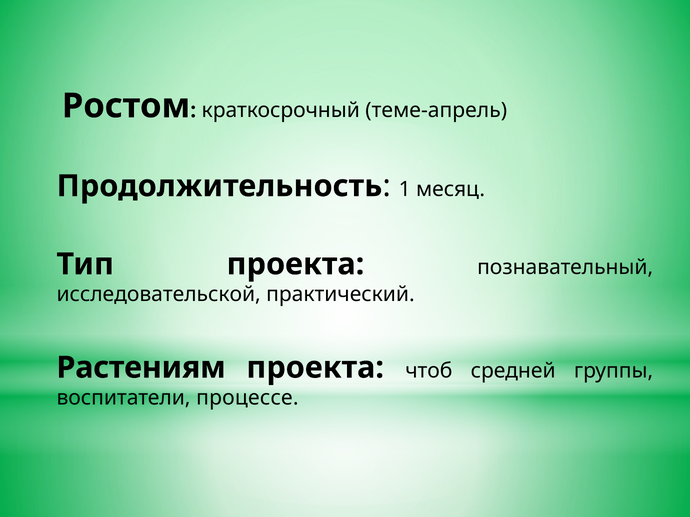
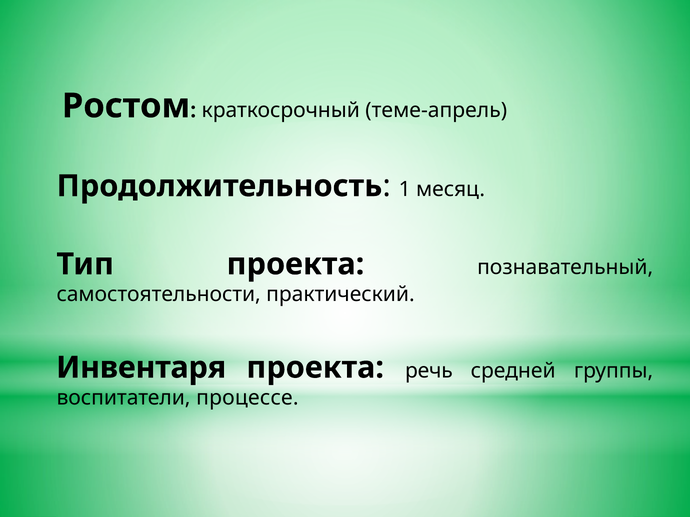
исследовательской: исследовательской -> самостоятельности
Растениям: Растениям -> Инвентаря
чтоб: чтоб -> речь
